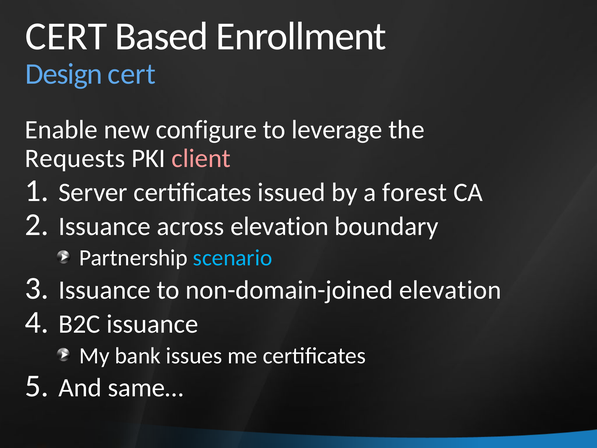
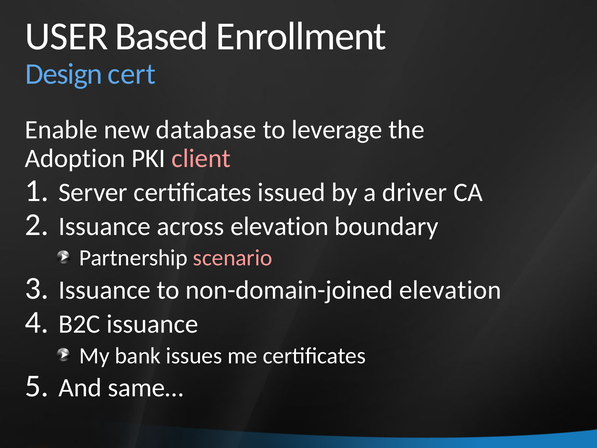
CERT at (66, 36): CERT -> USER
configure: configure -> database
Requests: Requests -> Adoption
forest: forest -> driver
scenario colour: light blue -> pink
